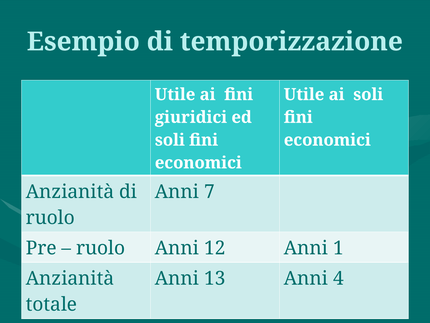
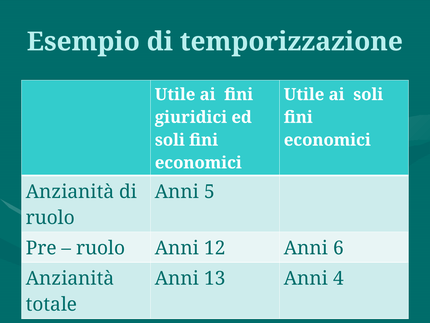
Anni 7: 7 -> 5
1: 1 -> 6
